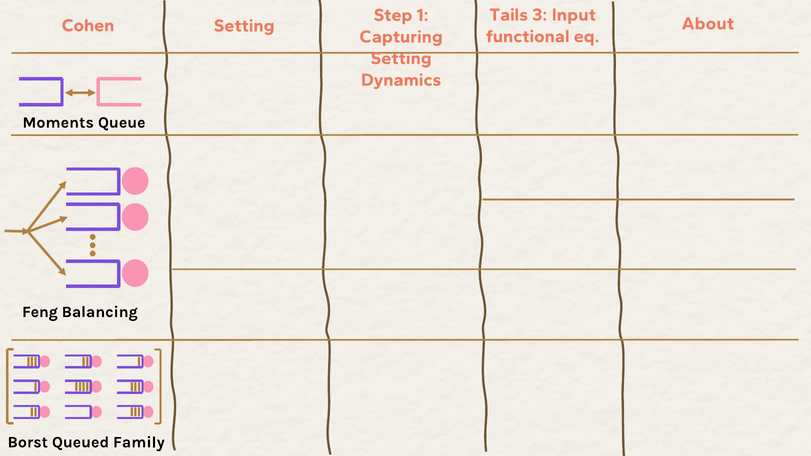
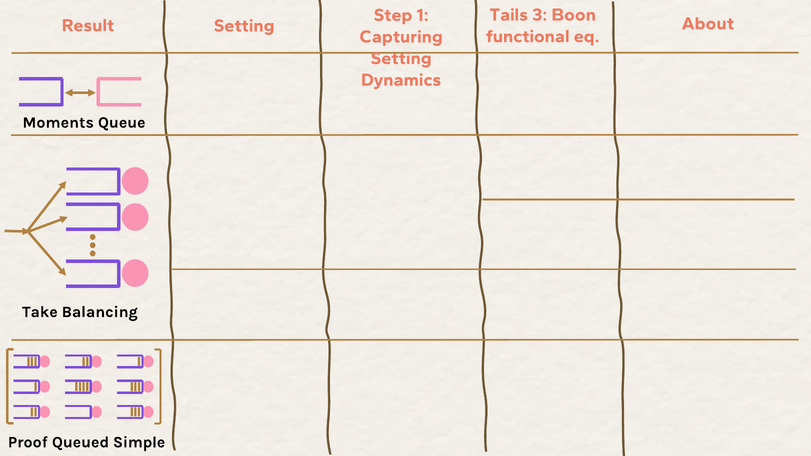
Input: Input -> Boon
Cohen: Cohen -> Result
Feng: Feng -> Take
Borst: Borst -> Proof
Family: Family -> Simple
